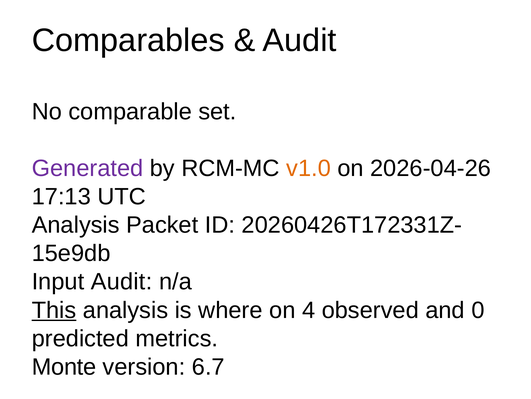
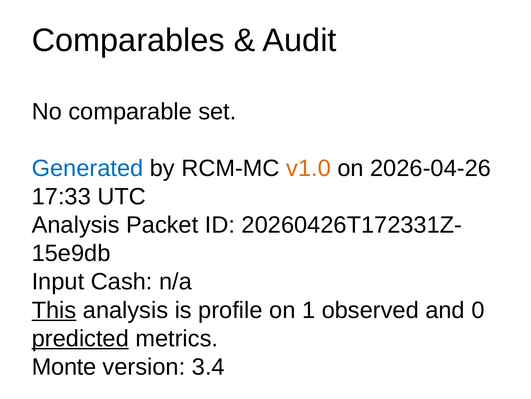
Generated colour: purple -> blue
17:13: 17:13 -> 17:33
Input Audit: Audit -> Cash
where: where -> profile
4: 4 -> 1
predicted underline: none -> present
6.7: 6.7 -> 3.4
